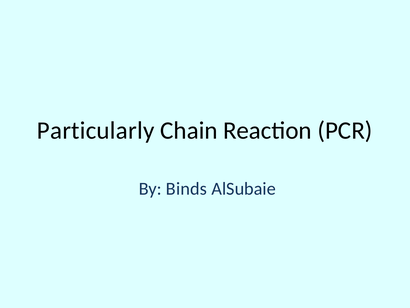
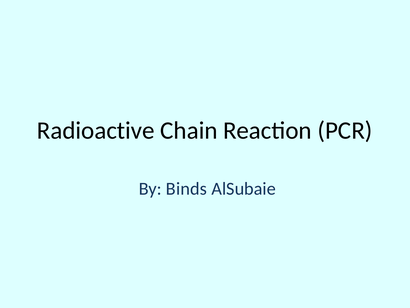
Particularly: Particularly -> Radioactive
